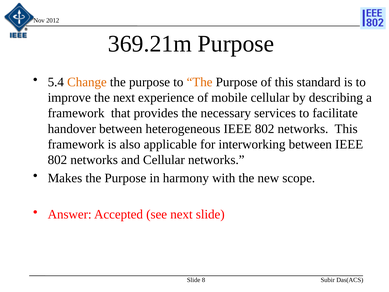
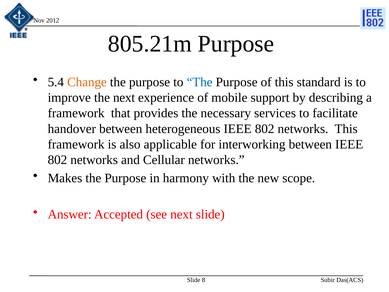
369.21m: 369.21m -> 805.21m
The at (200, 82) colour: orange -> blue
mobile cellular: cellular -> support
